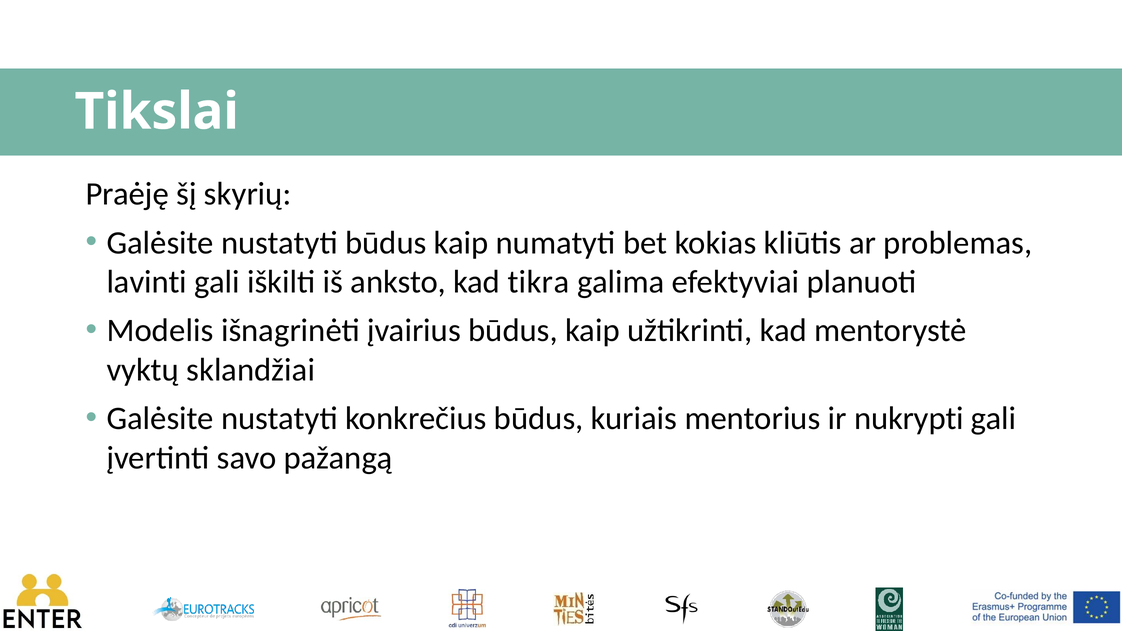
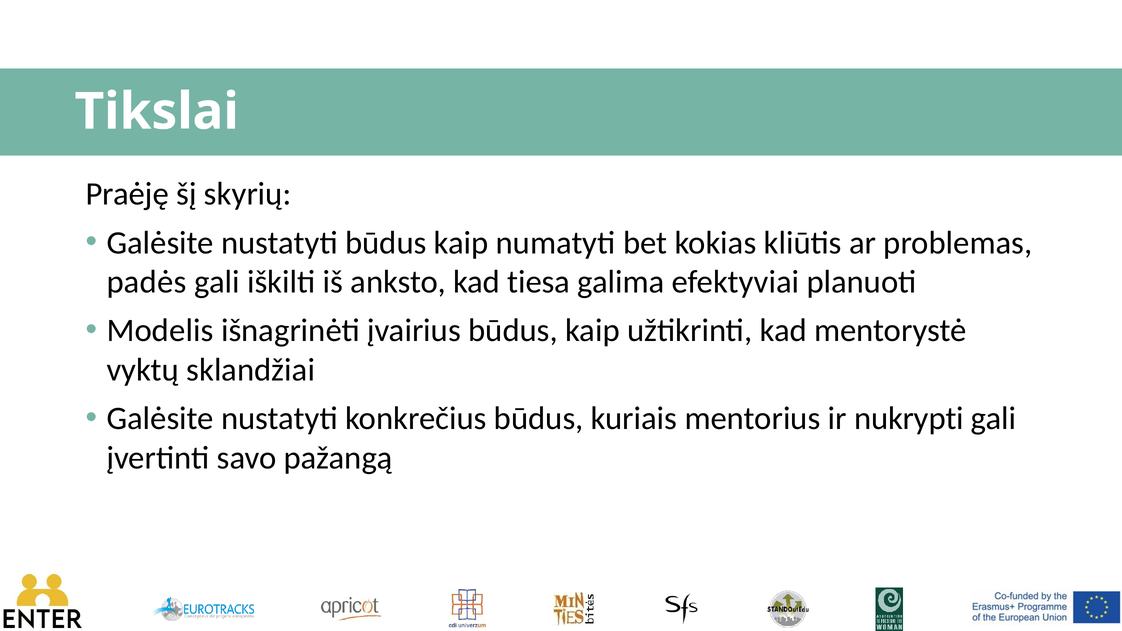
lavinti: lavinti -> padės
tikra: tikra -> tiesa
